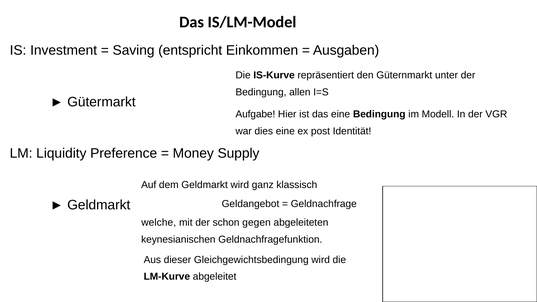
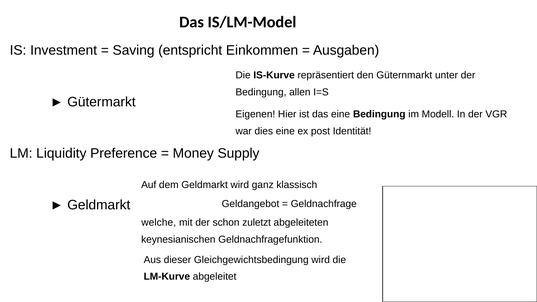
Aufgabe: Aufgabe -> Eigenen
gegen: gegen -> zuletzt
